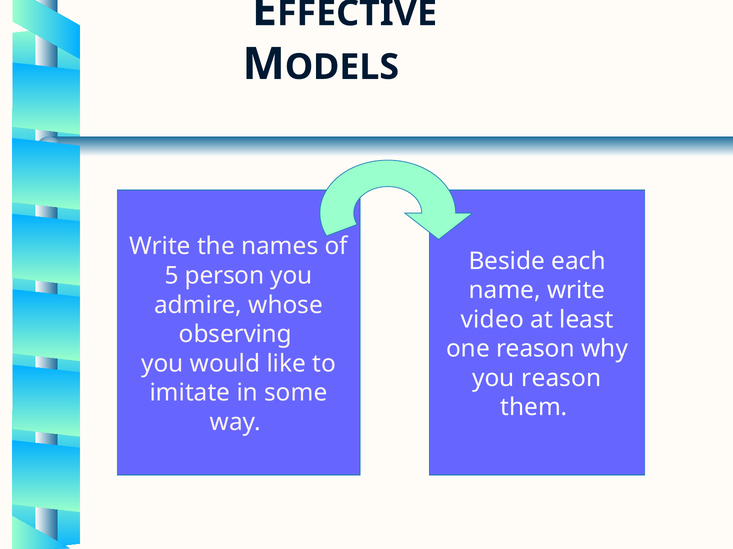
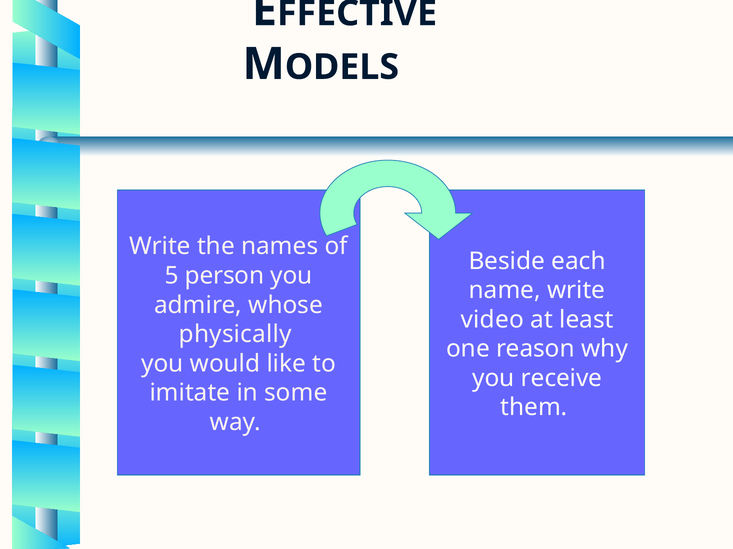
observing: observing -> physically
you reason: reason -> receive
